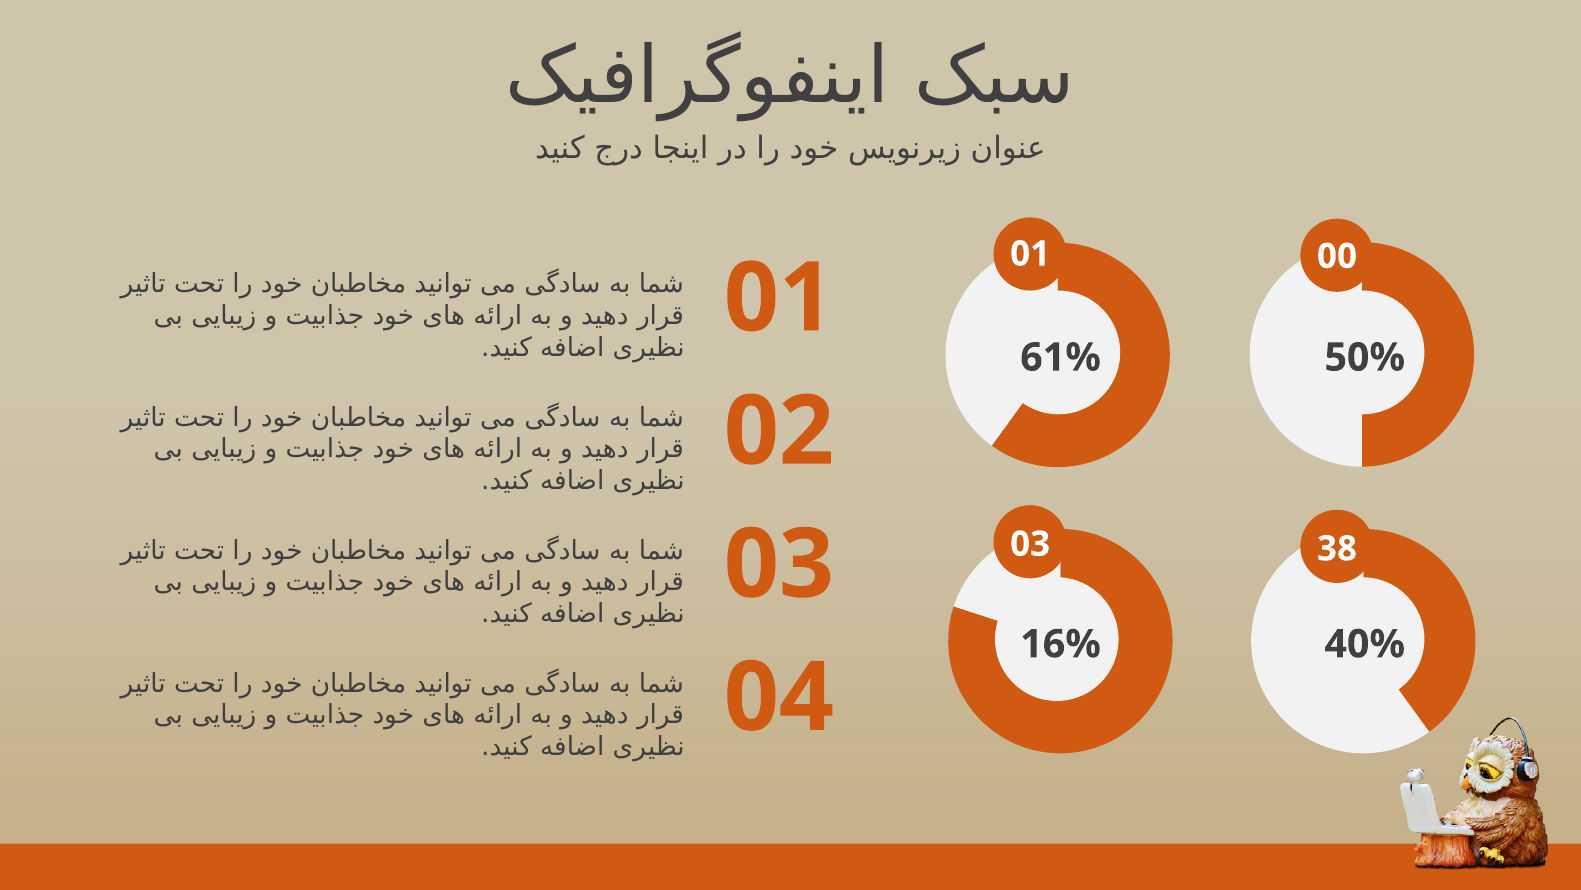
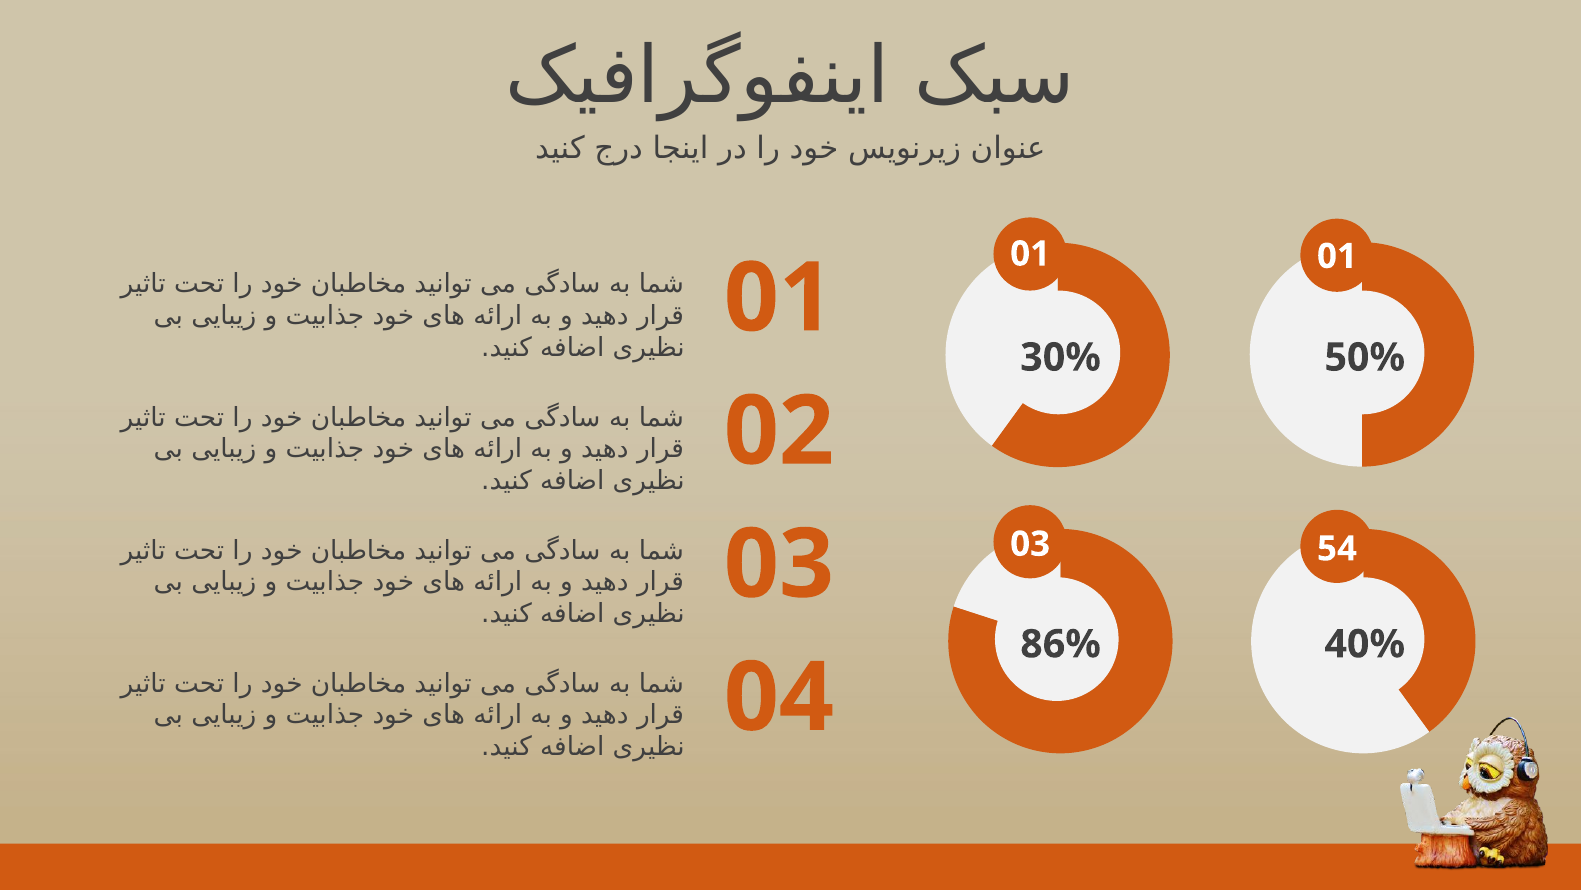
01 00: 00 -> 01
61%: 61% -> 30%
38: 38 -> 54
16%: 16% -> 86%
